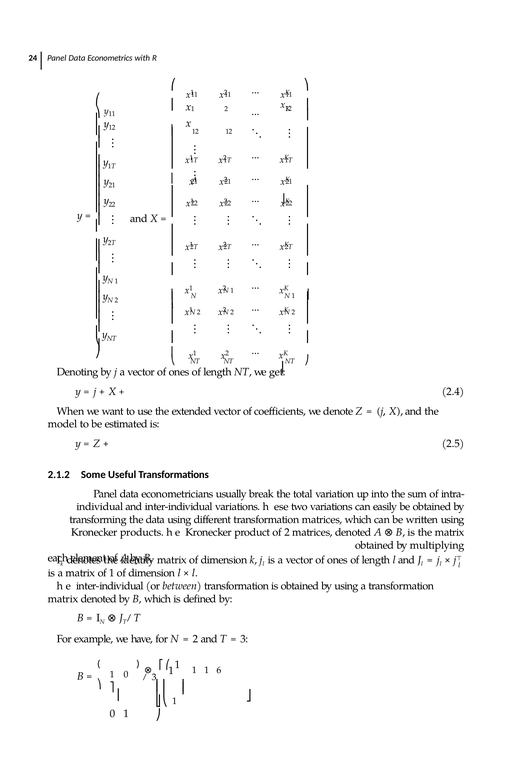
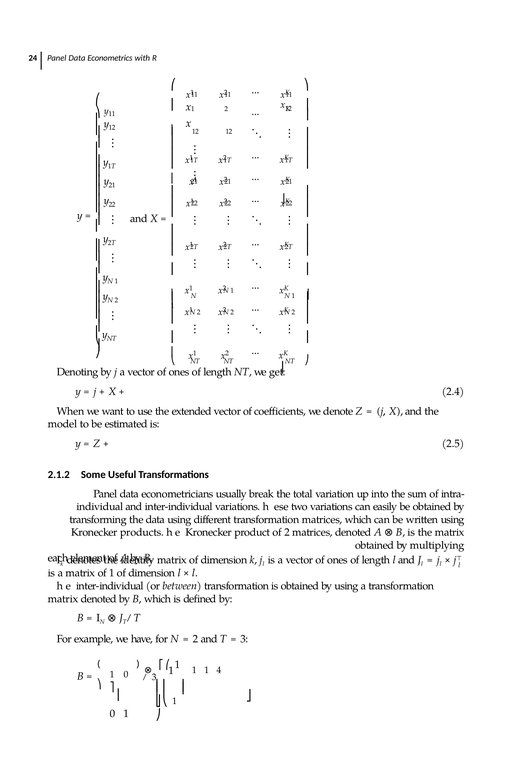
6: 6 -> 4
